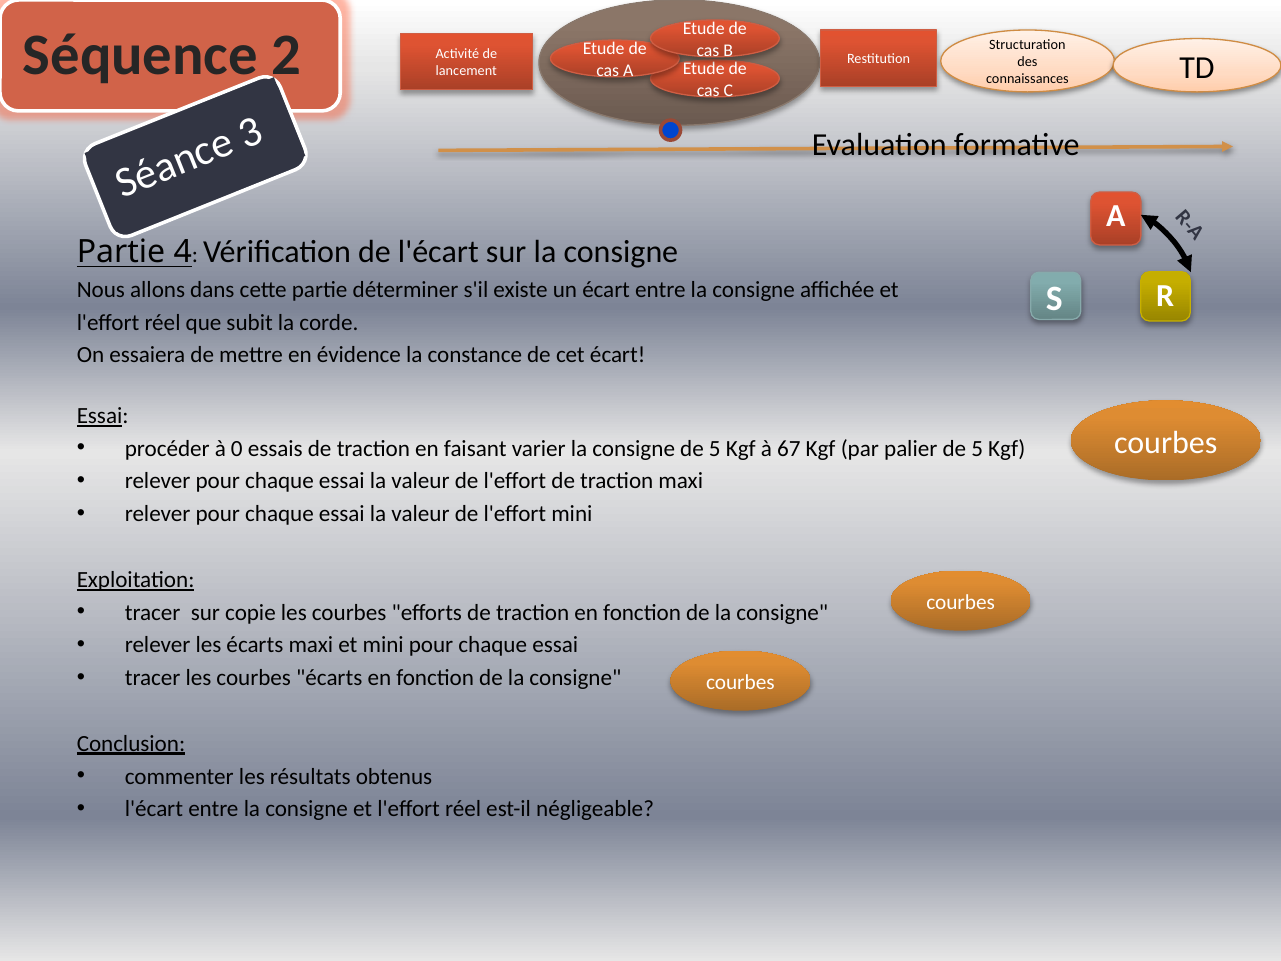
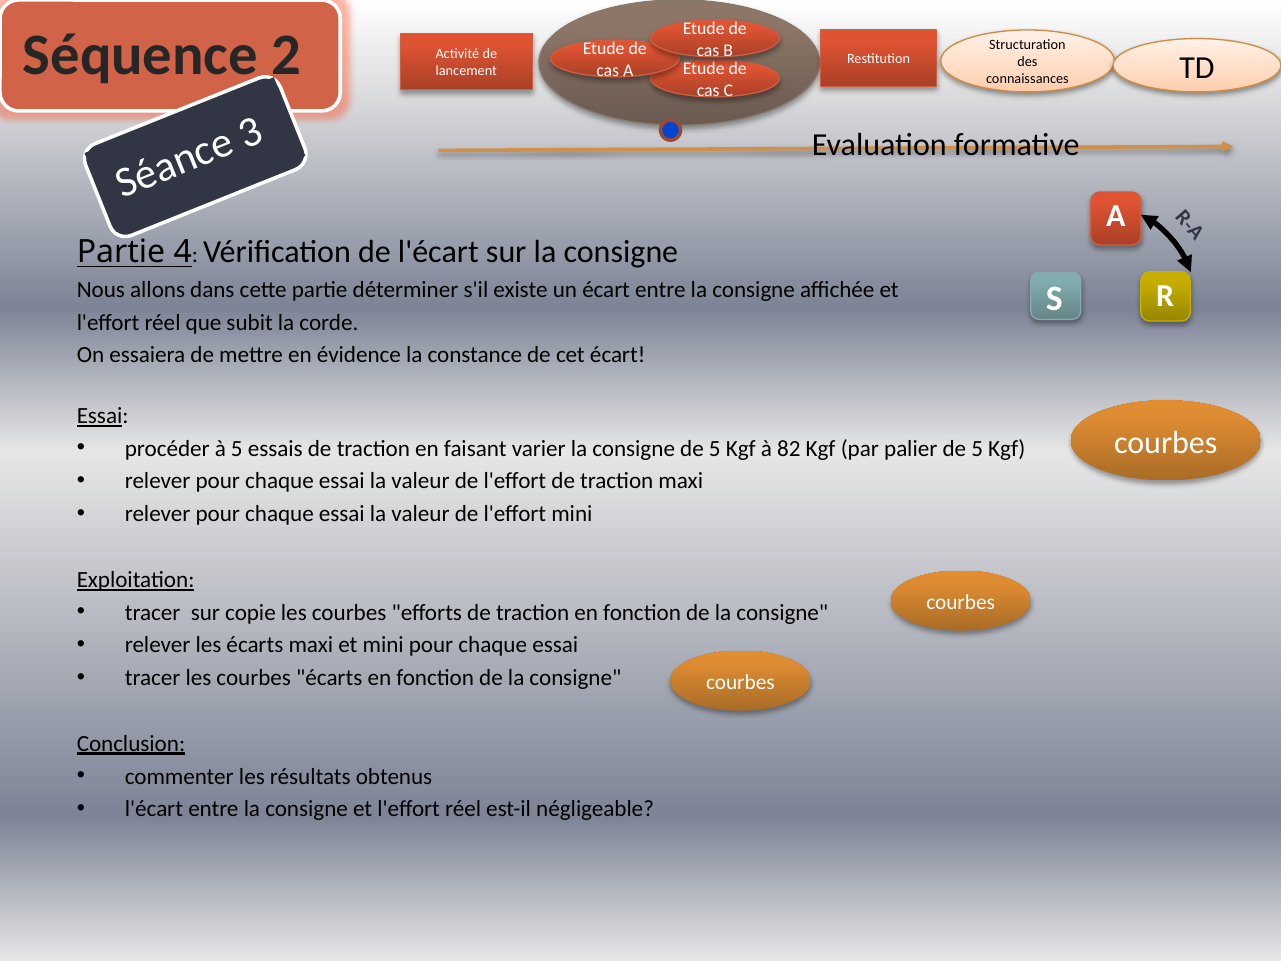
à 0: 0 -> 5
67: 67 -> 82
